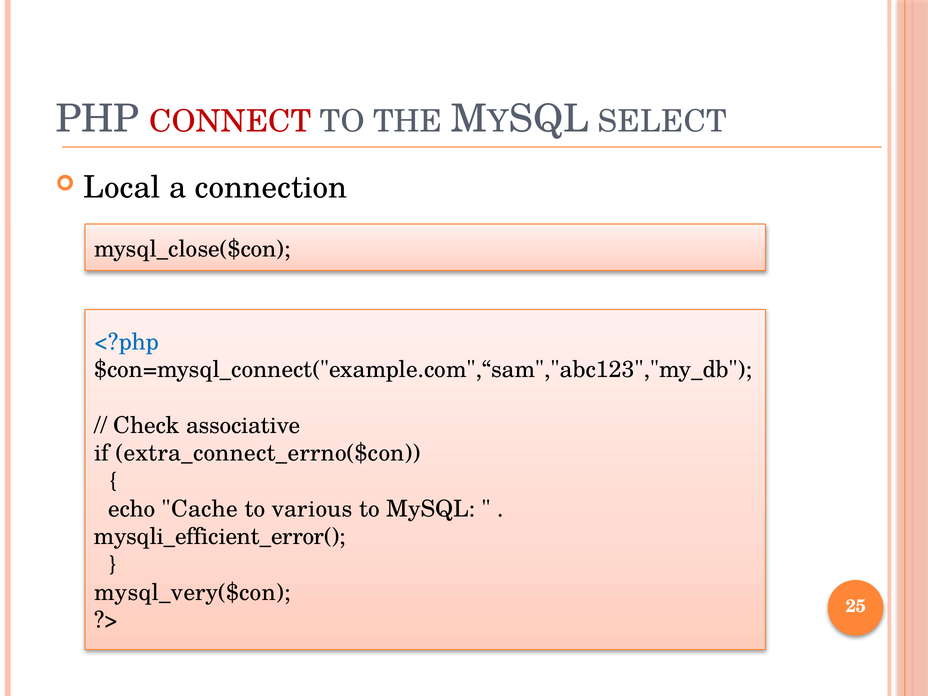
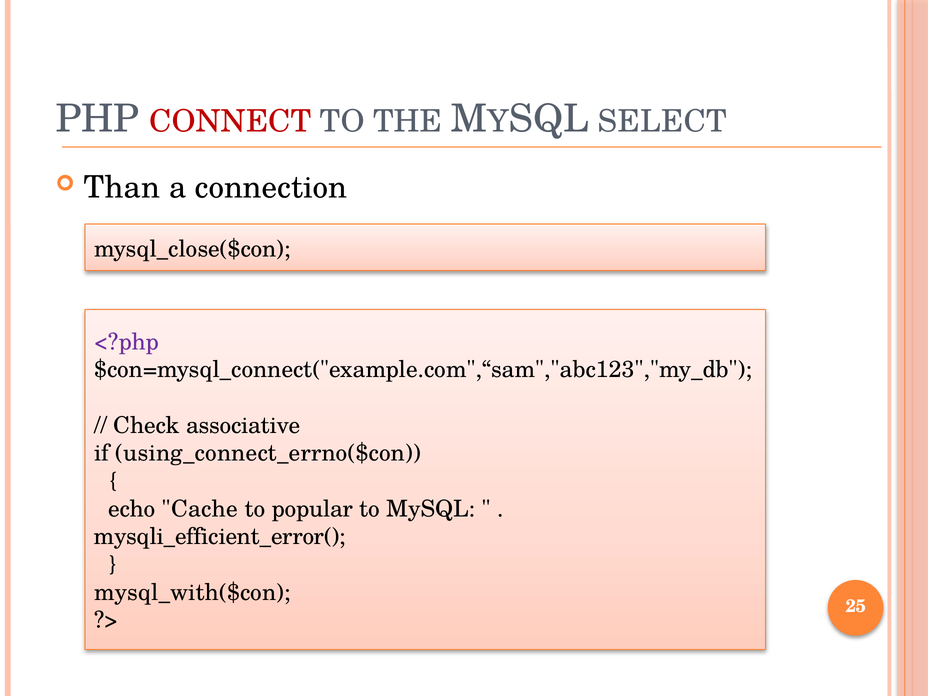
Local: Local -> Than
<?php colour: blue -> purple
extra_connect_errno($con: extra_connect_errno($con -> using_connect_errno($con
various: various -> popular
mysql_very($con: mysql_very($con -> mysql_with($con
